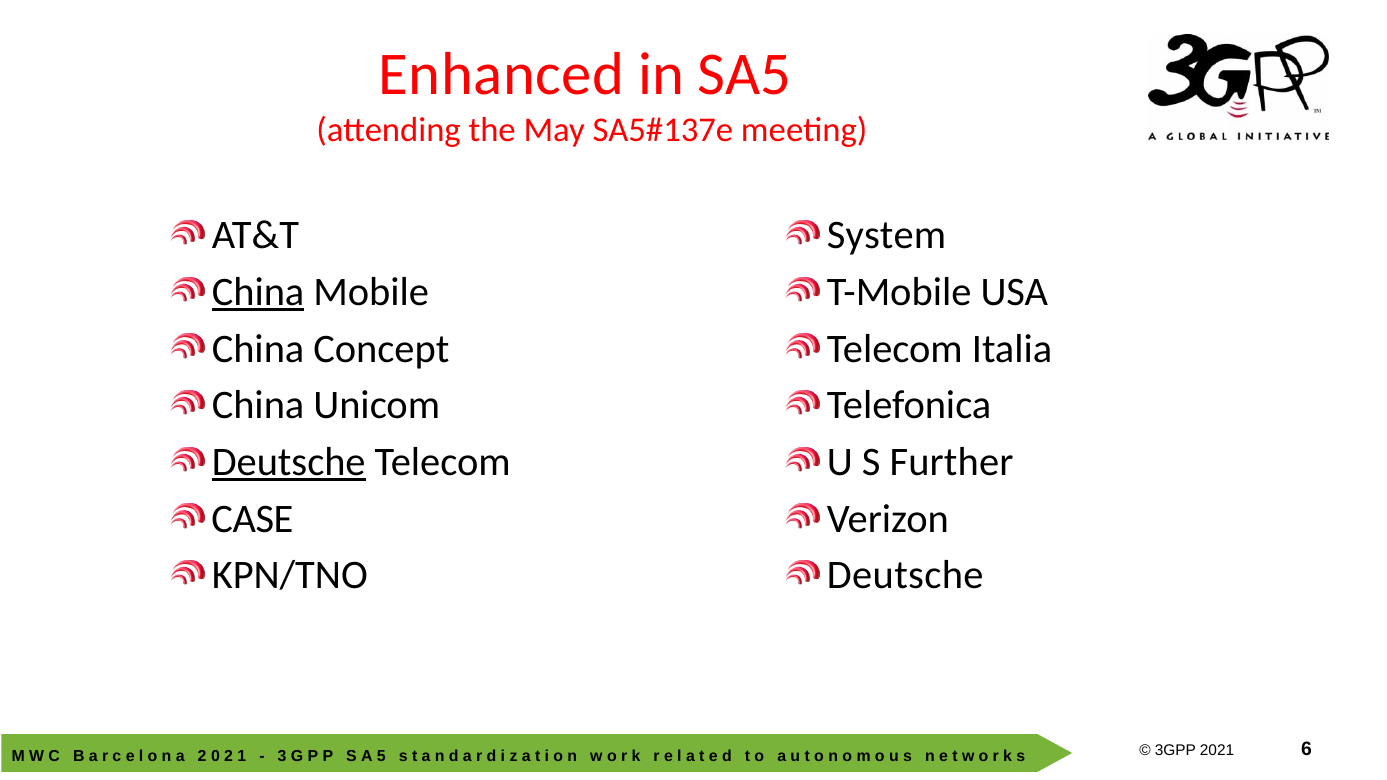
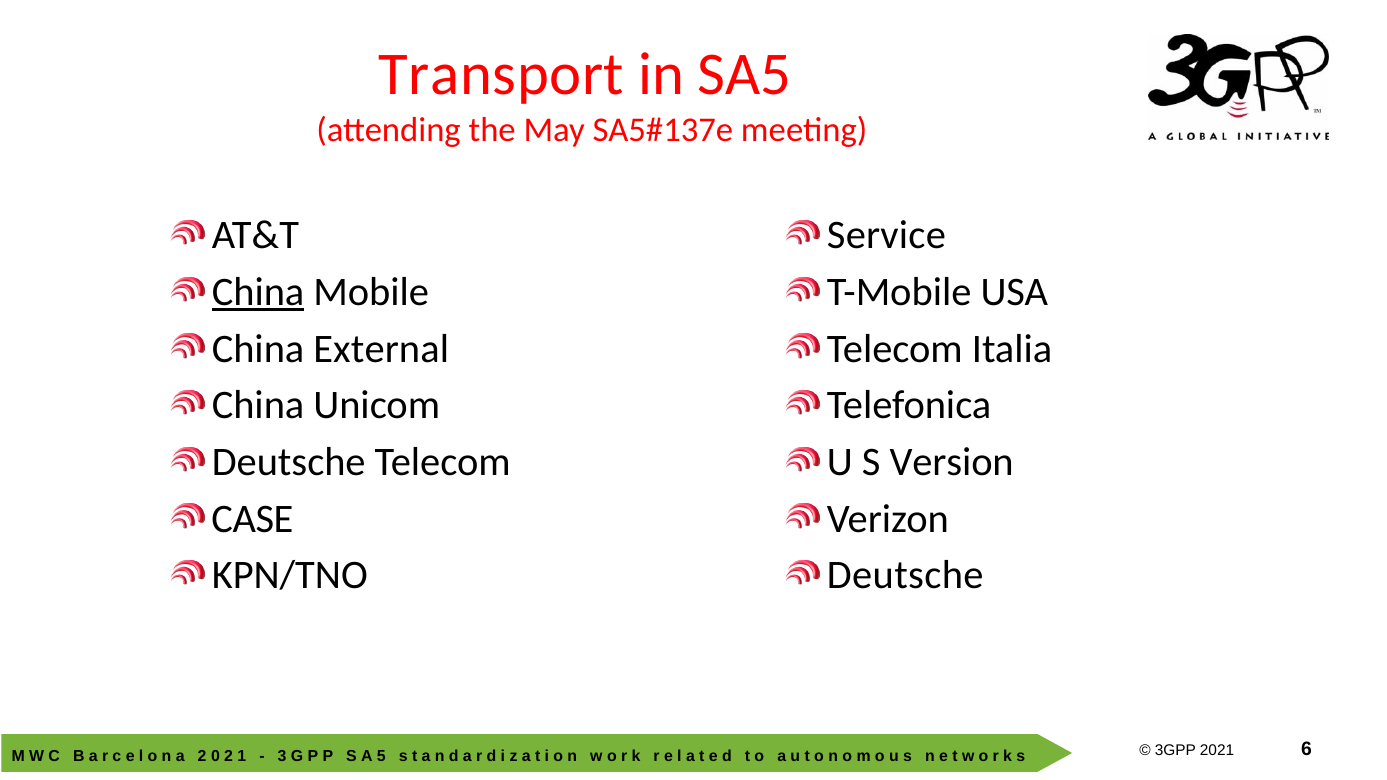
Enhanced: Enhanced -> Transport
System: System -> Service
Concept: Concept -> External
Deutsche at (289, 462) underline: present -> none
Further: Further -> Version
